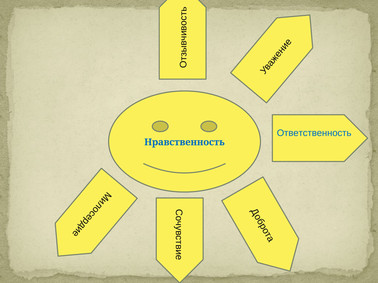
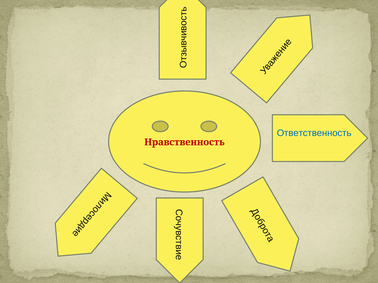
Нравственность colour: blue -> red
